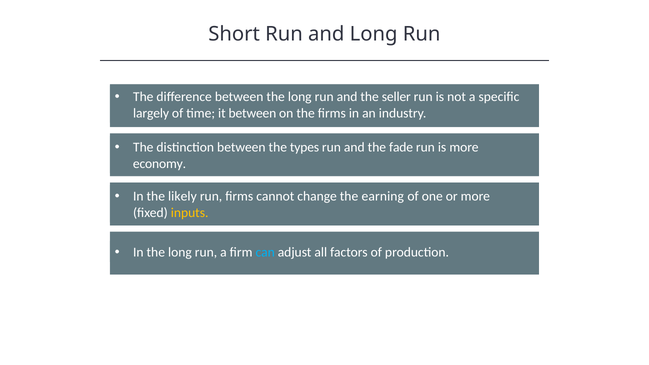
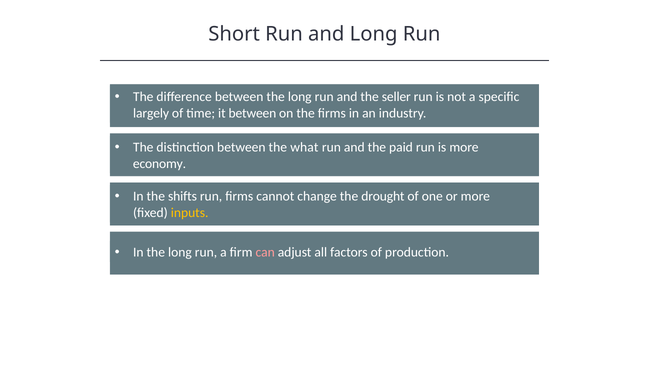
types: types -> what
fade: fade -> paid
likely: likely -> shifts
earning: earning -> drought
can colour: light blue -> pink
